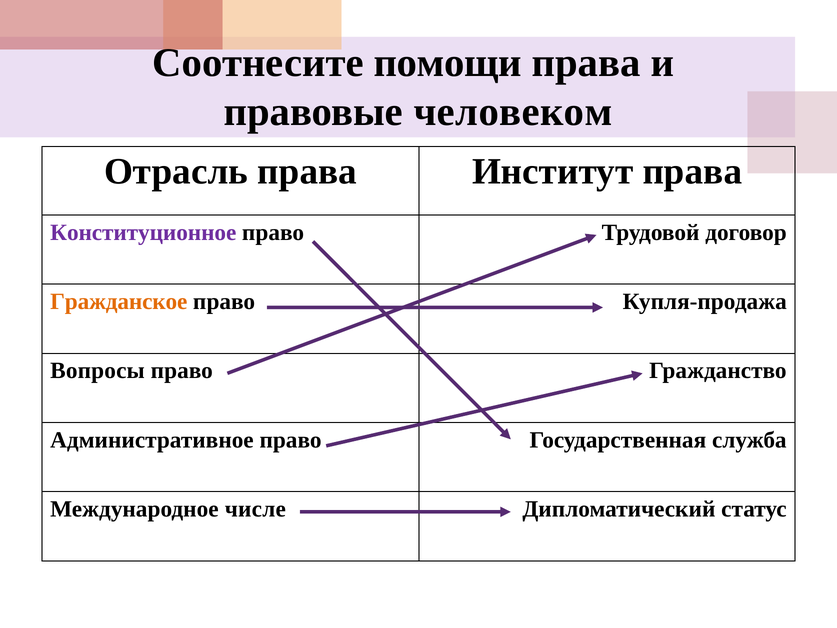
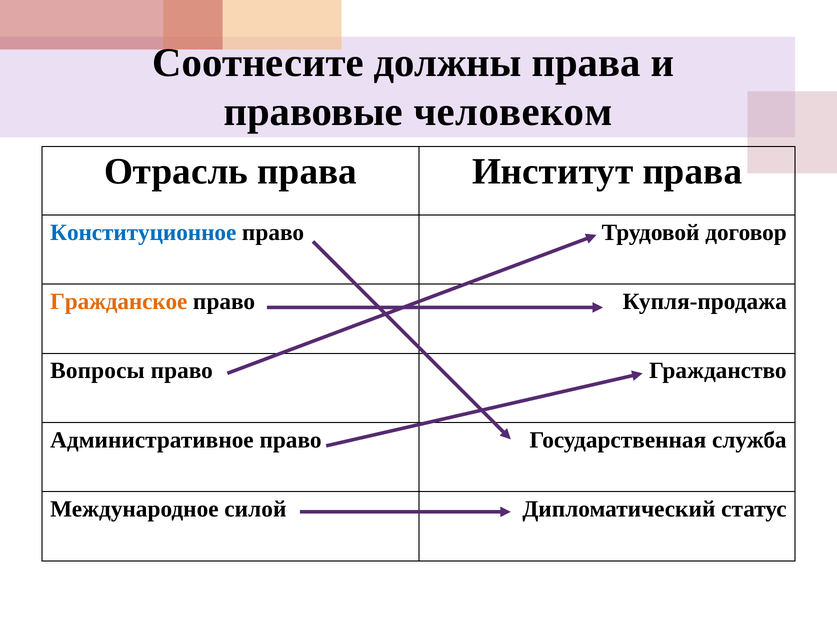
помощи: помощи -> должны
Конституционное colour: purple -> blue
числе: числе -> силой
